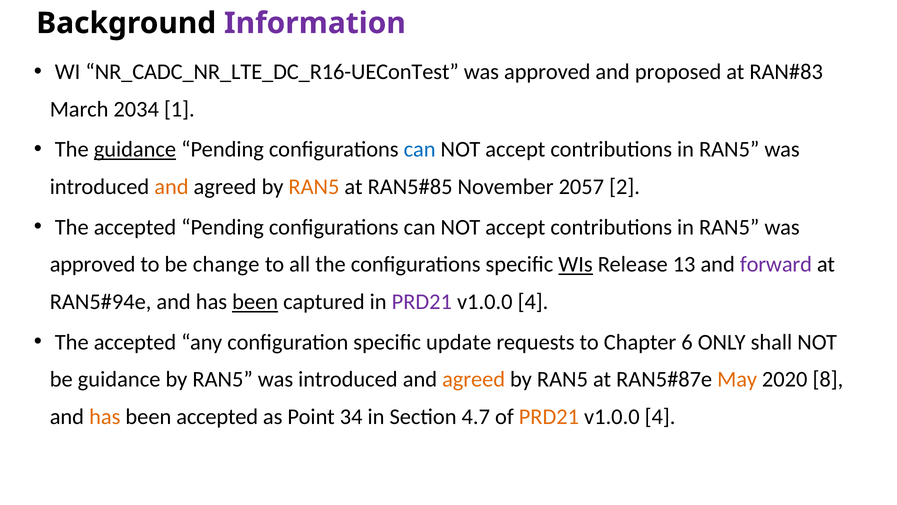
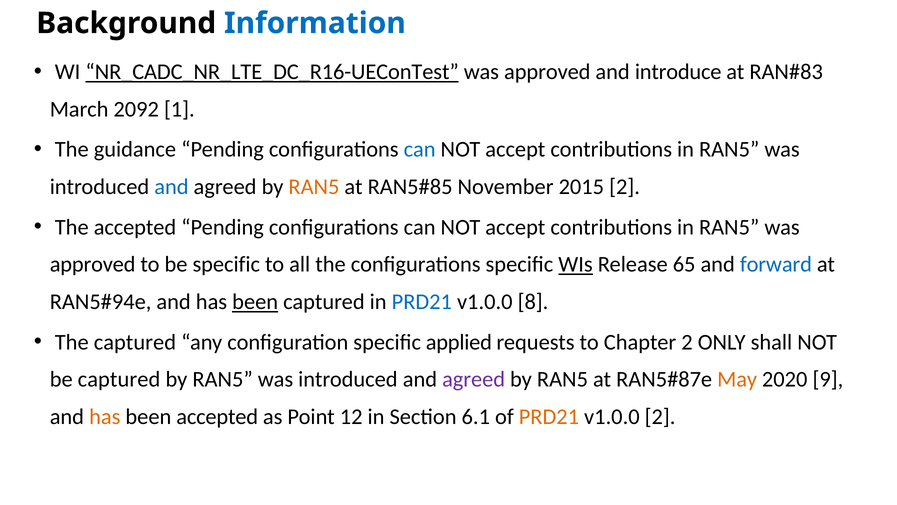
Information colour: purple -> blue
NR_CADC_NR_LTE_DC_R16-UEConTest underline: none -> present
proposed: proposed -> introduce
2034: 2034 -> 2092
guidance at (135, 149) underline: present -> none
and at (171, 187) colour: orange -> blue
2057: 2057 -> 2015
be change: change -> specific
13: 13 -> 65
forward colour: purple -> blue
PRD21 at (422, 302) colour: purple -> blue
4 at (533, 302): 4 -> 8
accepted at (135, 342): accepted -> captured
update: update -> applied
Chapter 6: 6 -> 2
be guidance: guidance -> captured
agreed at (474, 379) colour: orange -> purple
8: 8 -> 9
34: 34 -> 12
4.7: 4.7 -> 6.1
4 at (660, 417): 4 -> 2
